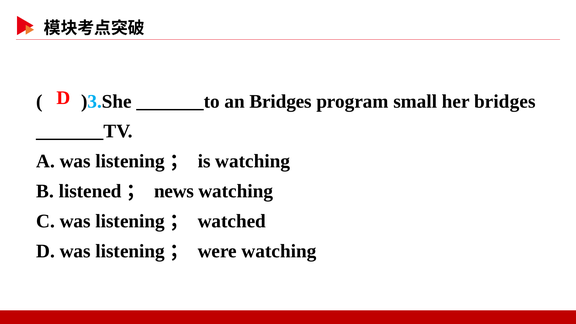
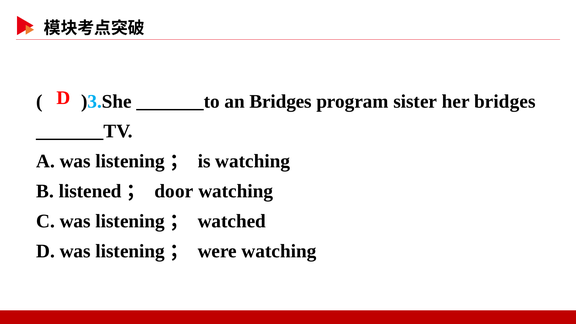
small: small -> sister
news: news -> door
